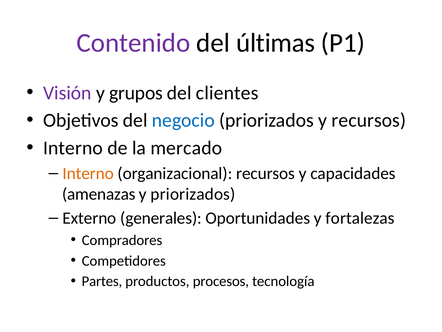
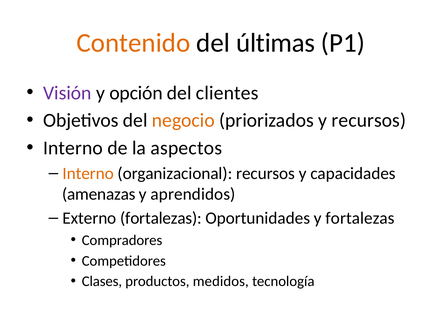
Contenido colour: purple -> orange
grupos: grupos -> opción
negocio colour: blue -> orange
mercado: mercado -> aspectos
y priorizados: priorizados -> aprendidos
Externo generales: generales -> fortalezas
Partes: Partes -> Clases
procesos: procesos -> medidos
